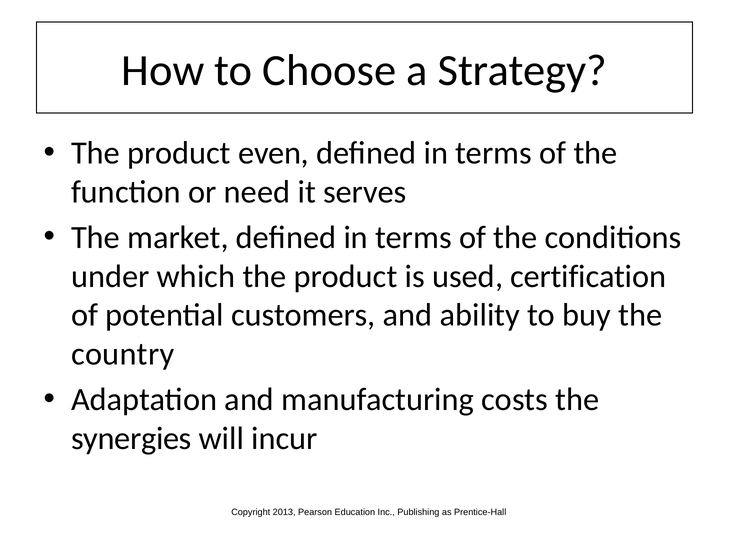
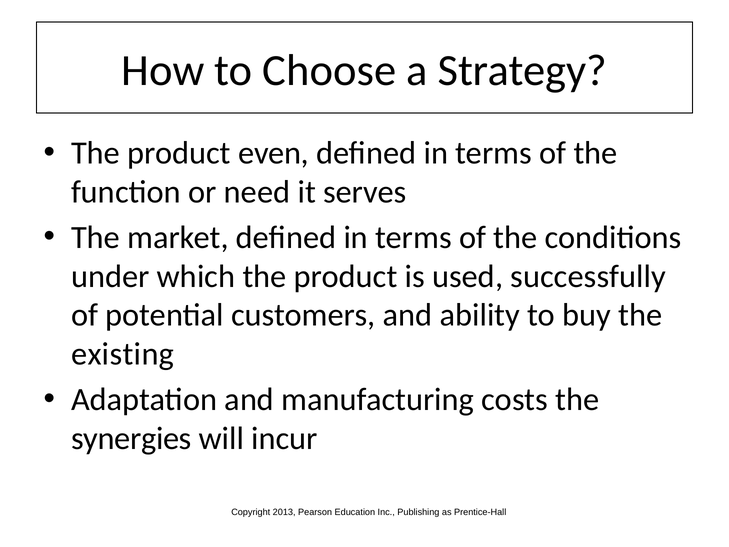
certification: certification -> successfully
country: country -> existing
